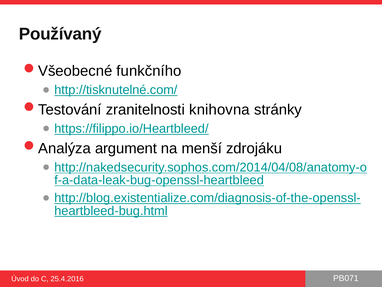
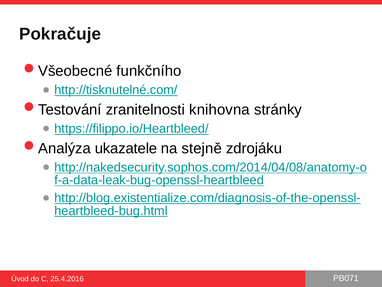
Používaný: Používaný -> Pokračuje
argument: argument -> ukazatele
menší: menší -> stejně
